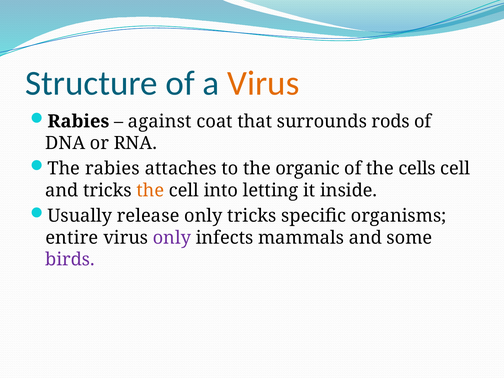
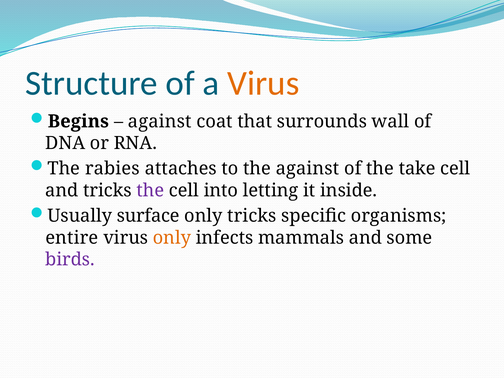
Rabies at (78, 121): Rabies -> Begins
rods: rods -> wall
the organic: organic -> against
cells: cells -> take
the at (150, 190) colour: orange -> purple
release: release -> surface
only at (172, 238) colour: purple -> orange
